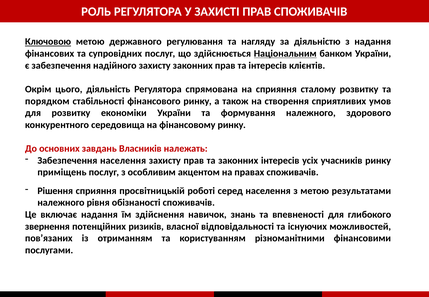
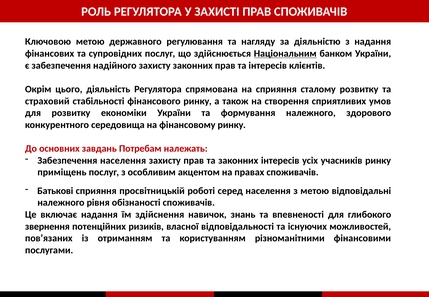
Ключовою underline: present -> none
порядком: порядком -> страховий
Власників: Власників -> Потребам
Рішення: Рішення -> Батькові
результатами: результатами -> відповідальні
